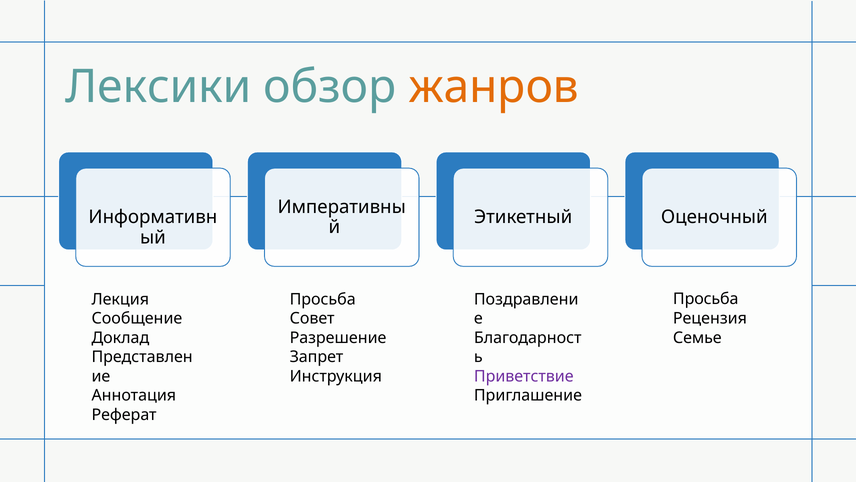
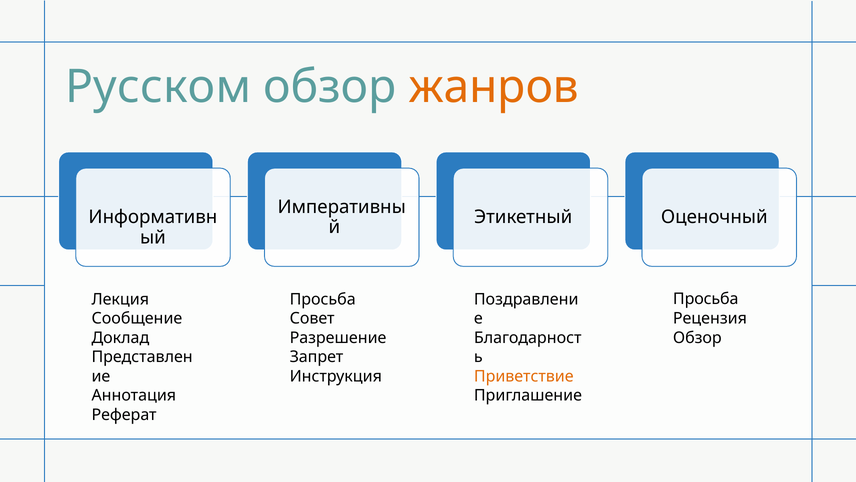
Лексики: Лексики -> Русском
Семье at (697, 337): Семье -> Обзор
Приветствие colour: purple -> orange
